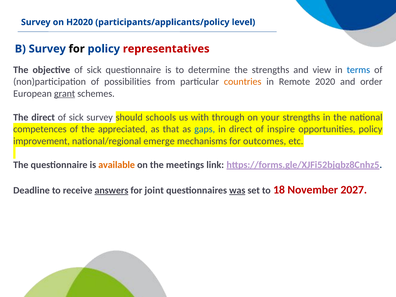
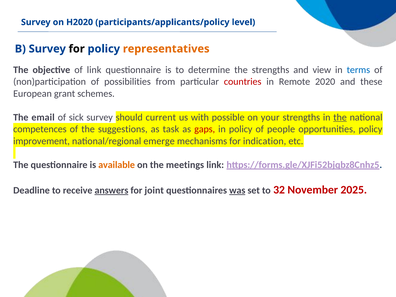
representatives colour: red -> orange
objective of sick: sick -> link
countries colour: orange -> red
order: order -> these
grant underline: present -> none
The direct: direct -> email
schools: schools -> current
through: through -> possible
the at (340, 117) underline: none -> present
appreciated: appreciated -> suggestions
that: that -> task
gaps colour: blue -> red
in direct: direct -> policy
inspire: inspire -> people
outcomes: outcomes -> indication
18: 18 -> 32
2027: 2027 -> 2025
